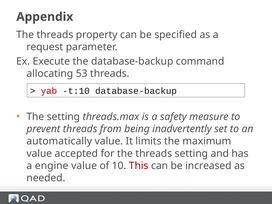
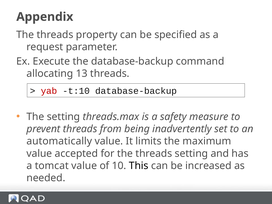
53: 53 -> 13
engine: engine -> tomcat
This colour: red -> black
